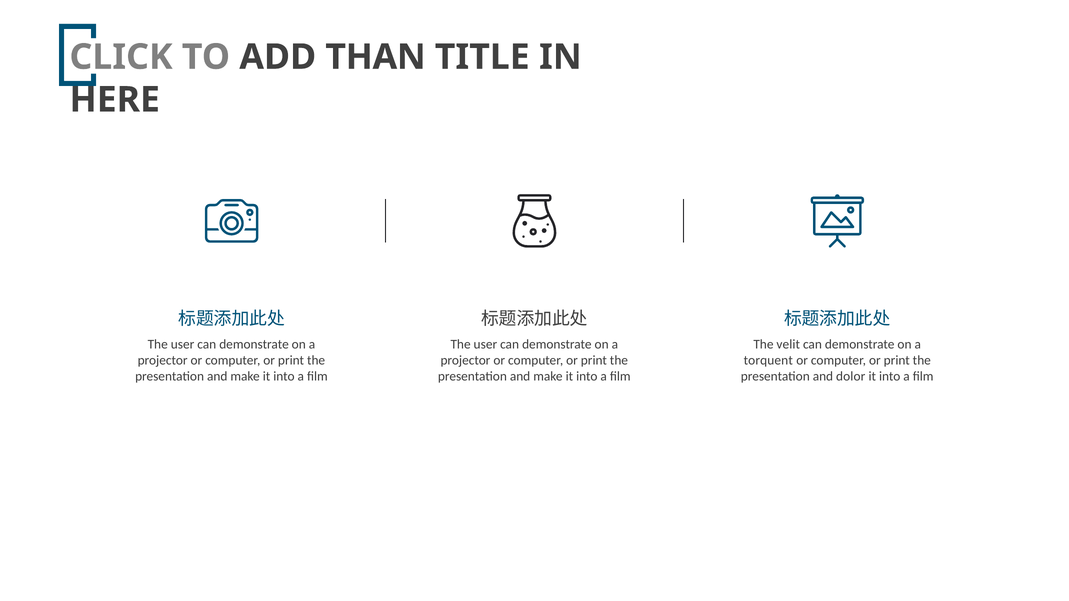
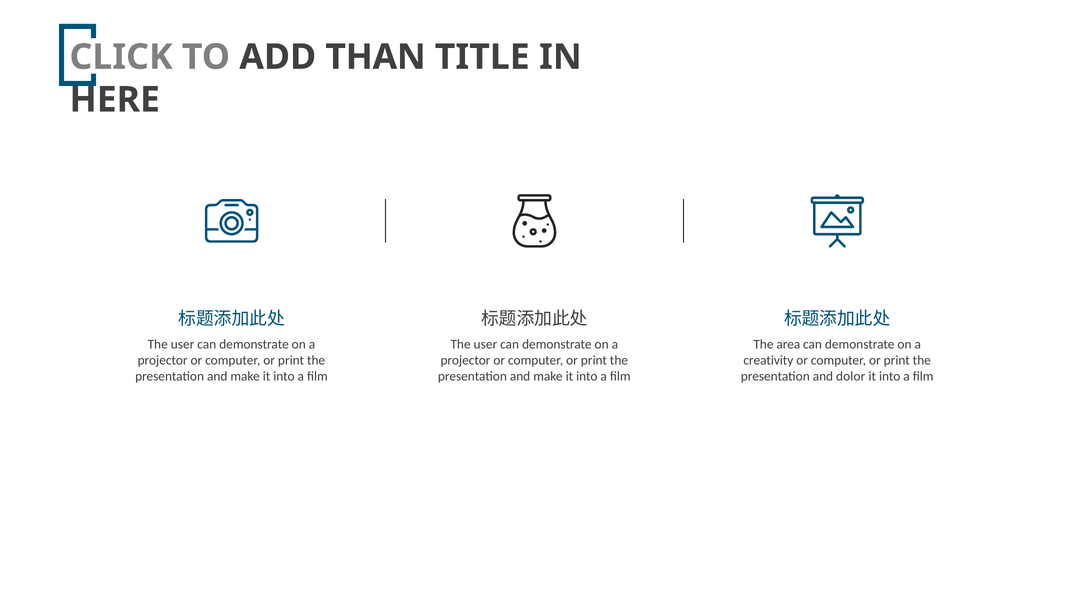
velit: velit -> area
torquent: torquent -> creativity
